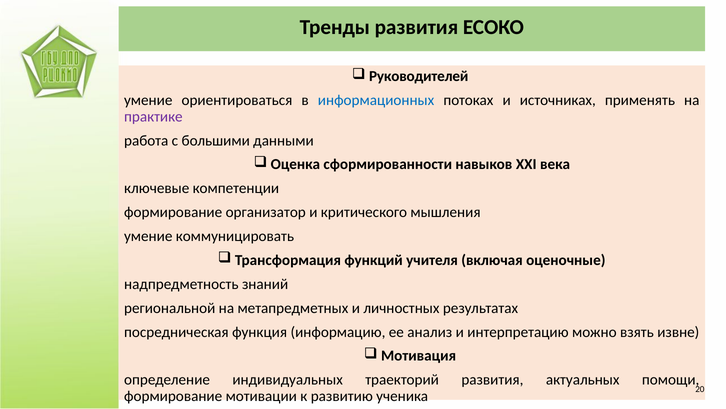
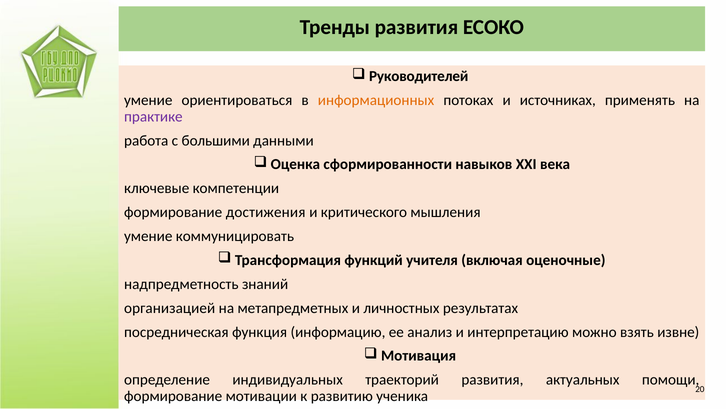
информационных colour: blue -> orange
организатор: организатор -> достижения
региональной: региональной -> организацией
